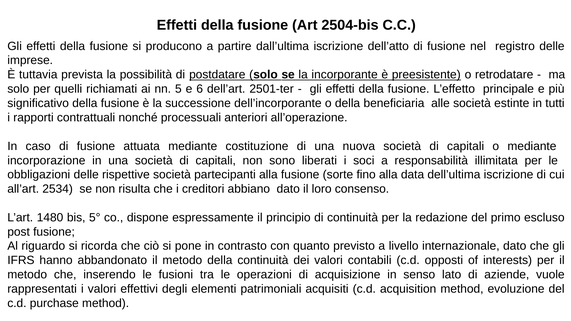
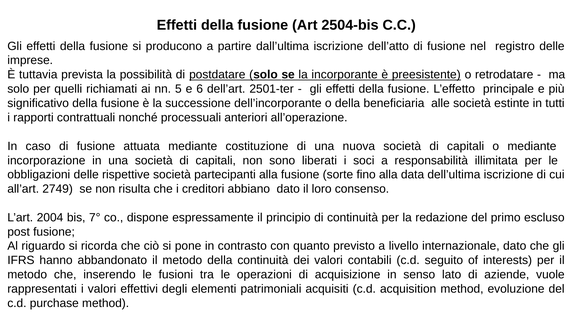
2534: 2534 -> 2749
1480: 1480 -> 2004
5°: 5° -> 7°
opposti: opposti -> seguito
